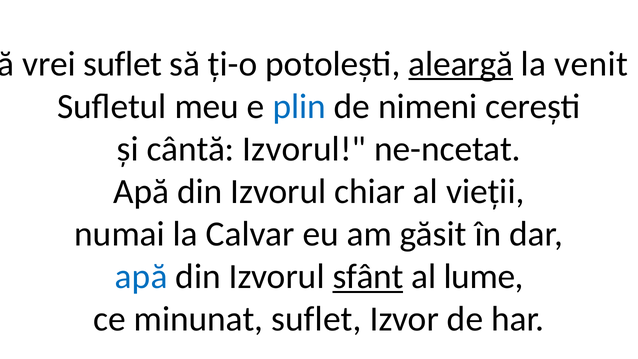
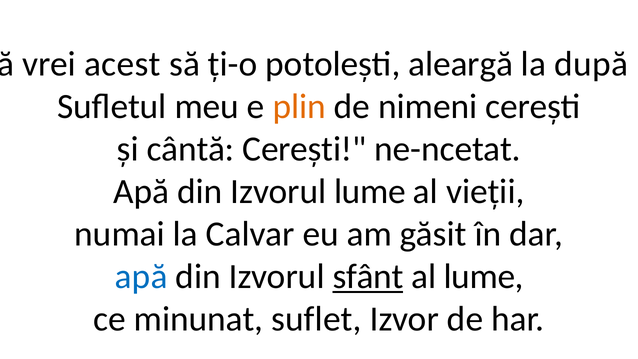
vrei suflet: suflet -> acest
aleargă underline: present -> none
venit: venit -> după
plin colour: blue -> orange
cântă Izvorul: Izvorul -> Cerești
Izvorul chiar: chiar -> lume
